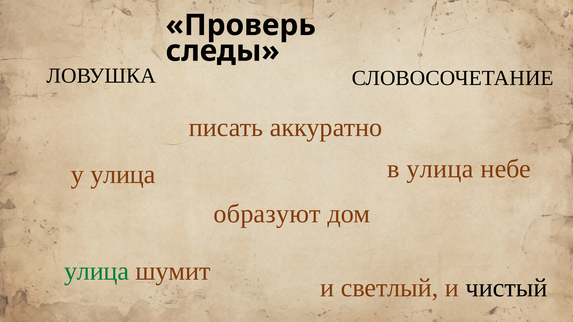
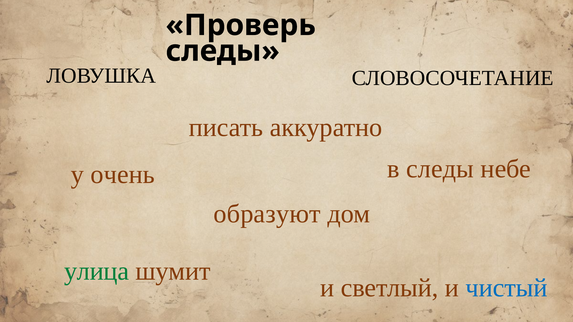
в улица: улица -> следы
у улица: улица -> очень
чистый colour: black -> blue
